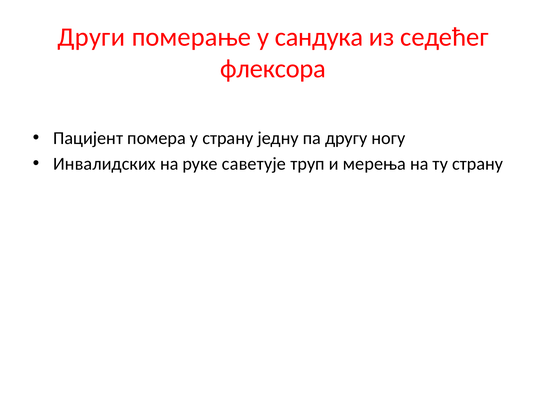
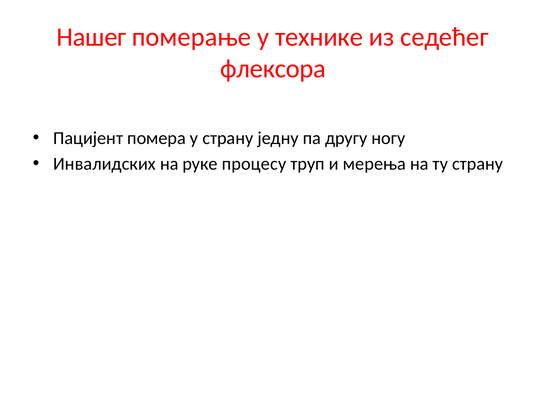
Други: Други -> Нашег
сандука: сандука -> технике
саветује: саветује -> процесу
